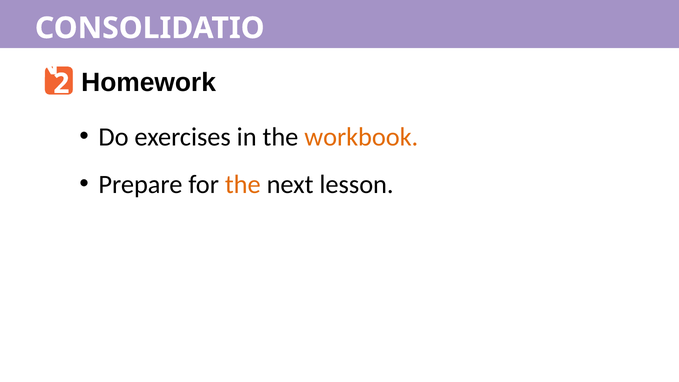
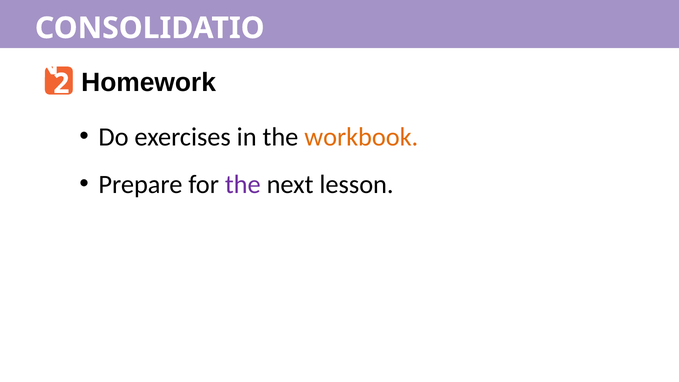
the at (243, 184) colour: orange -> purple
